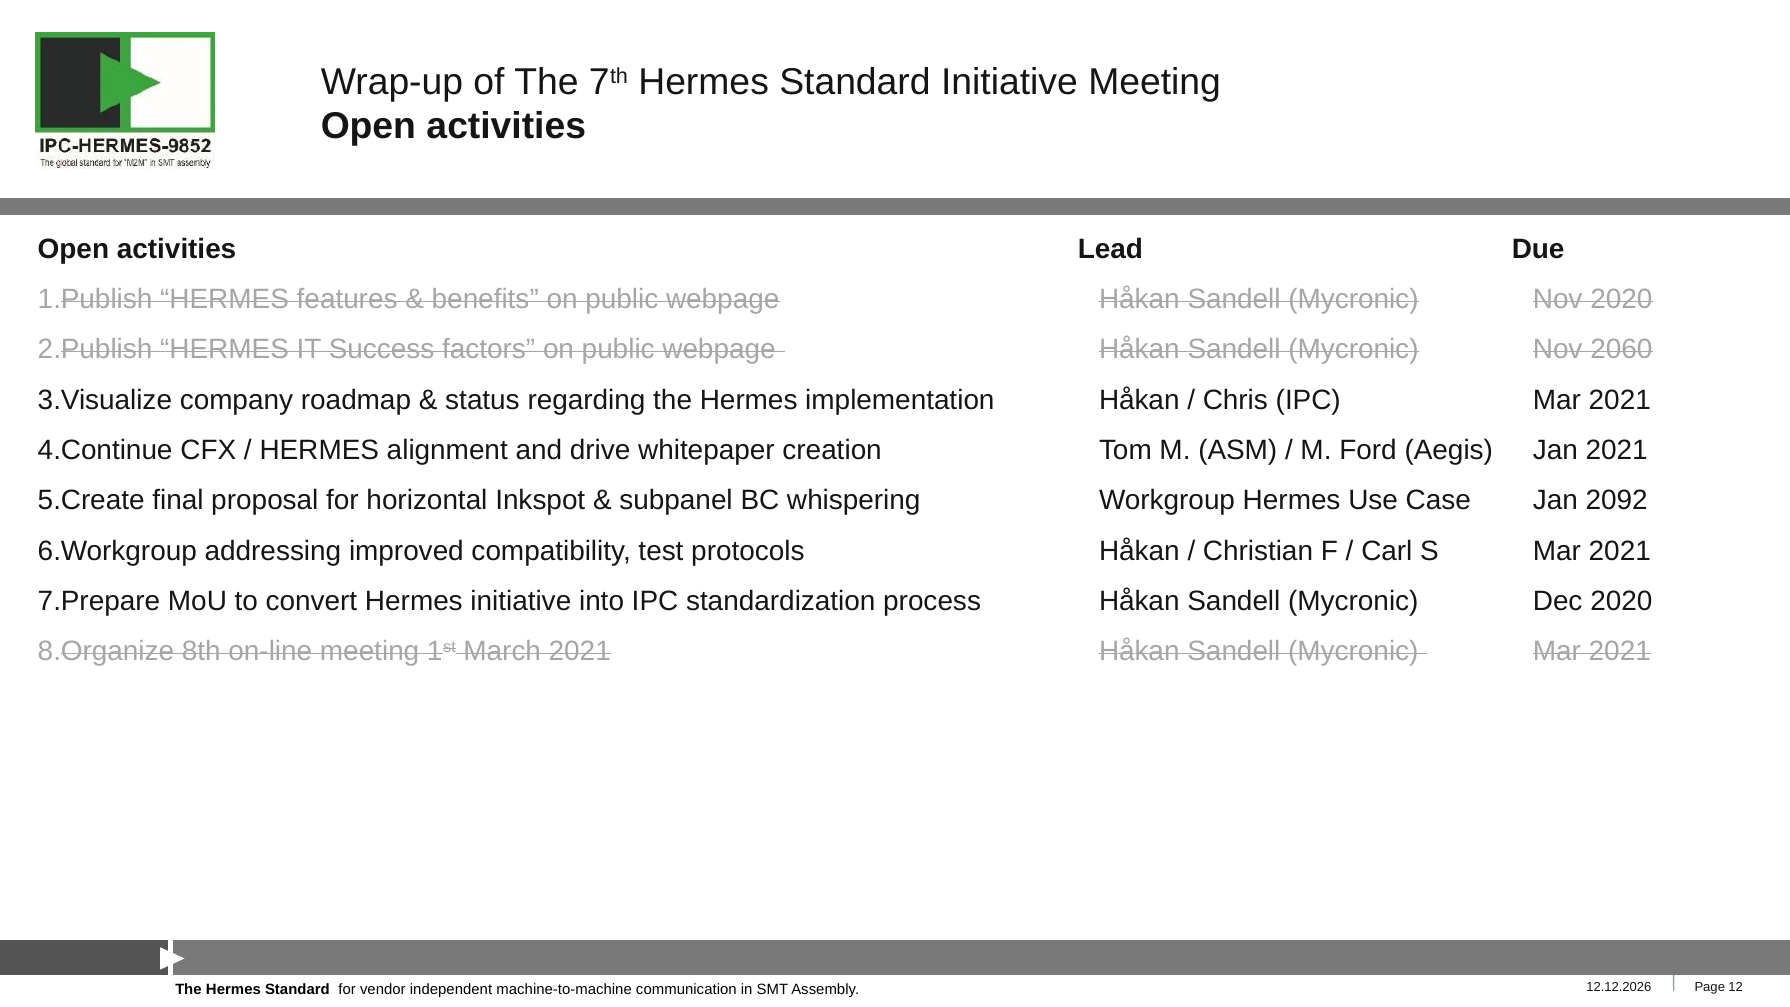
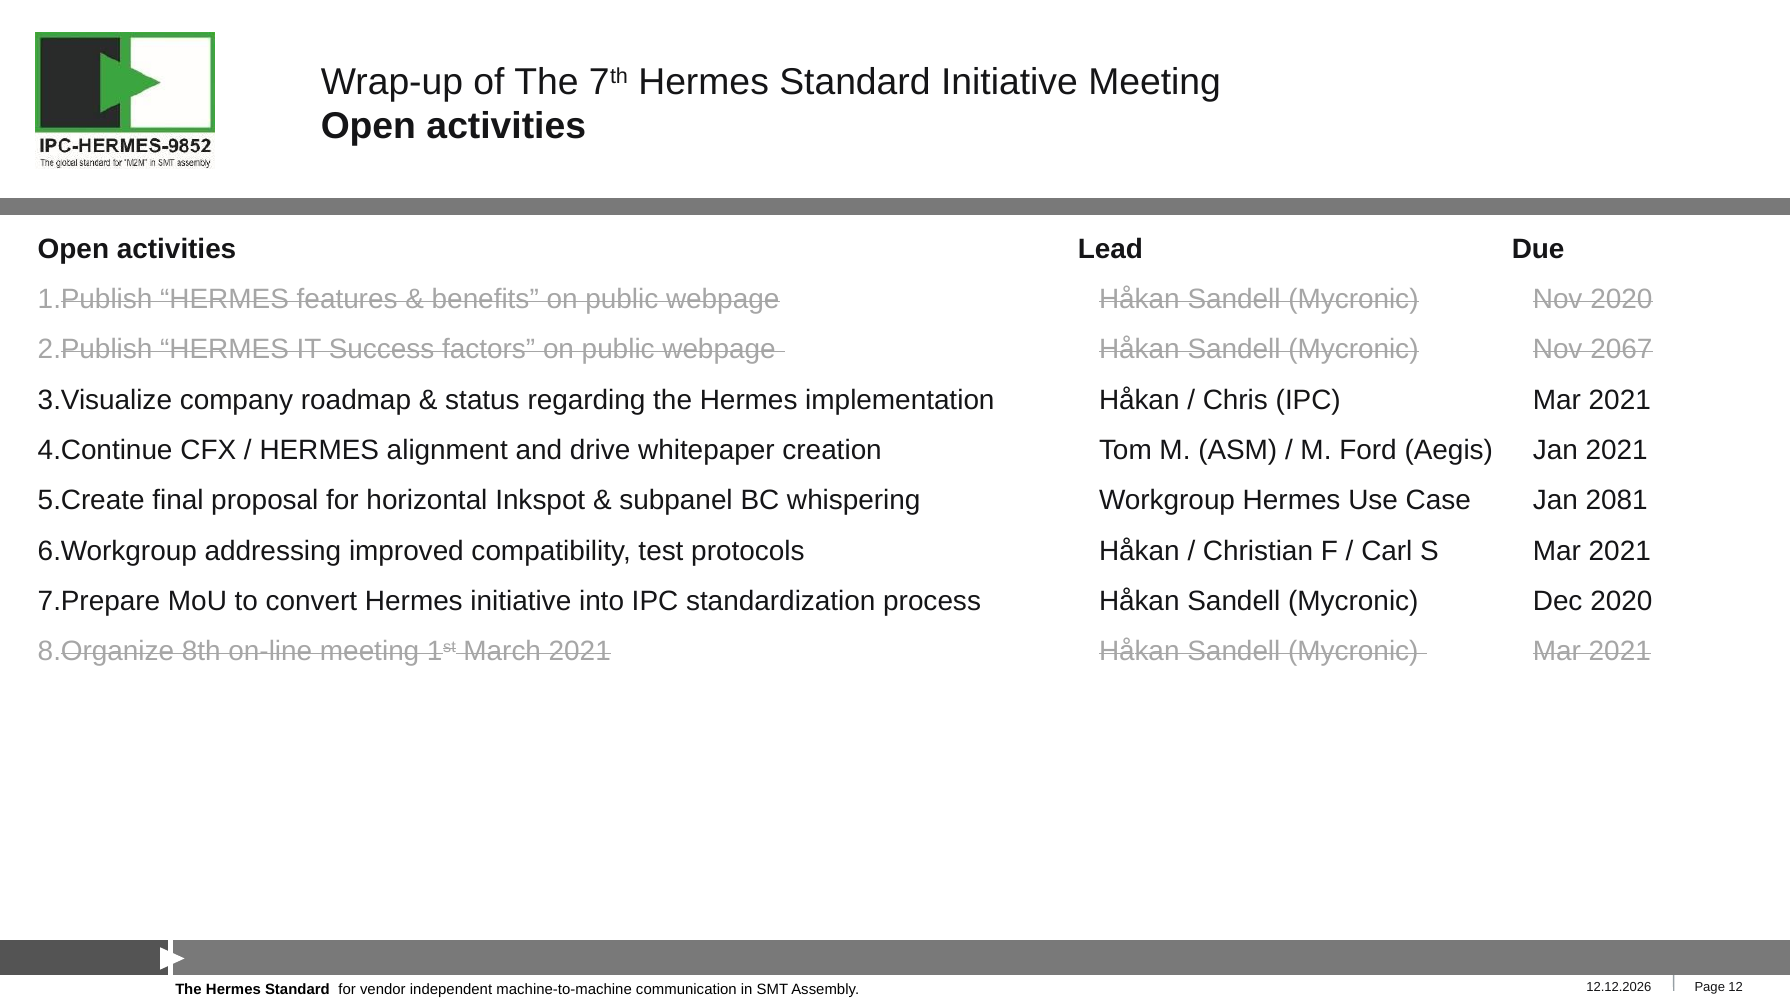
2060: 2060 -> 2067
2092: 2092 -> 2081
